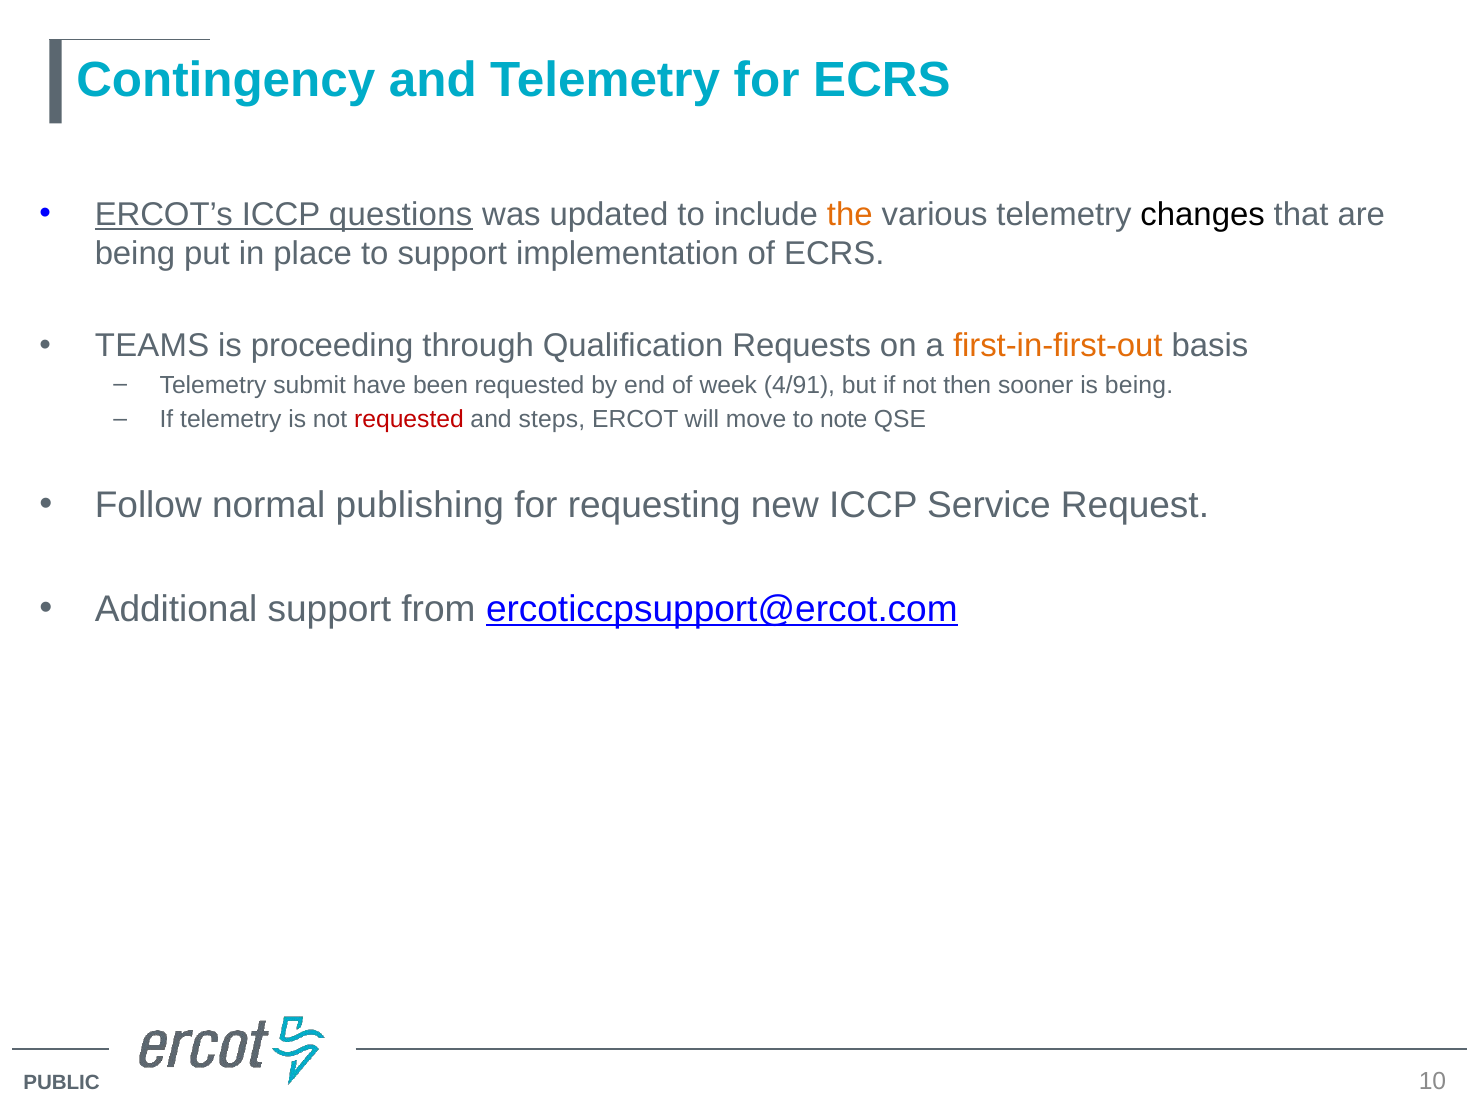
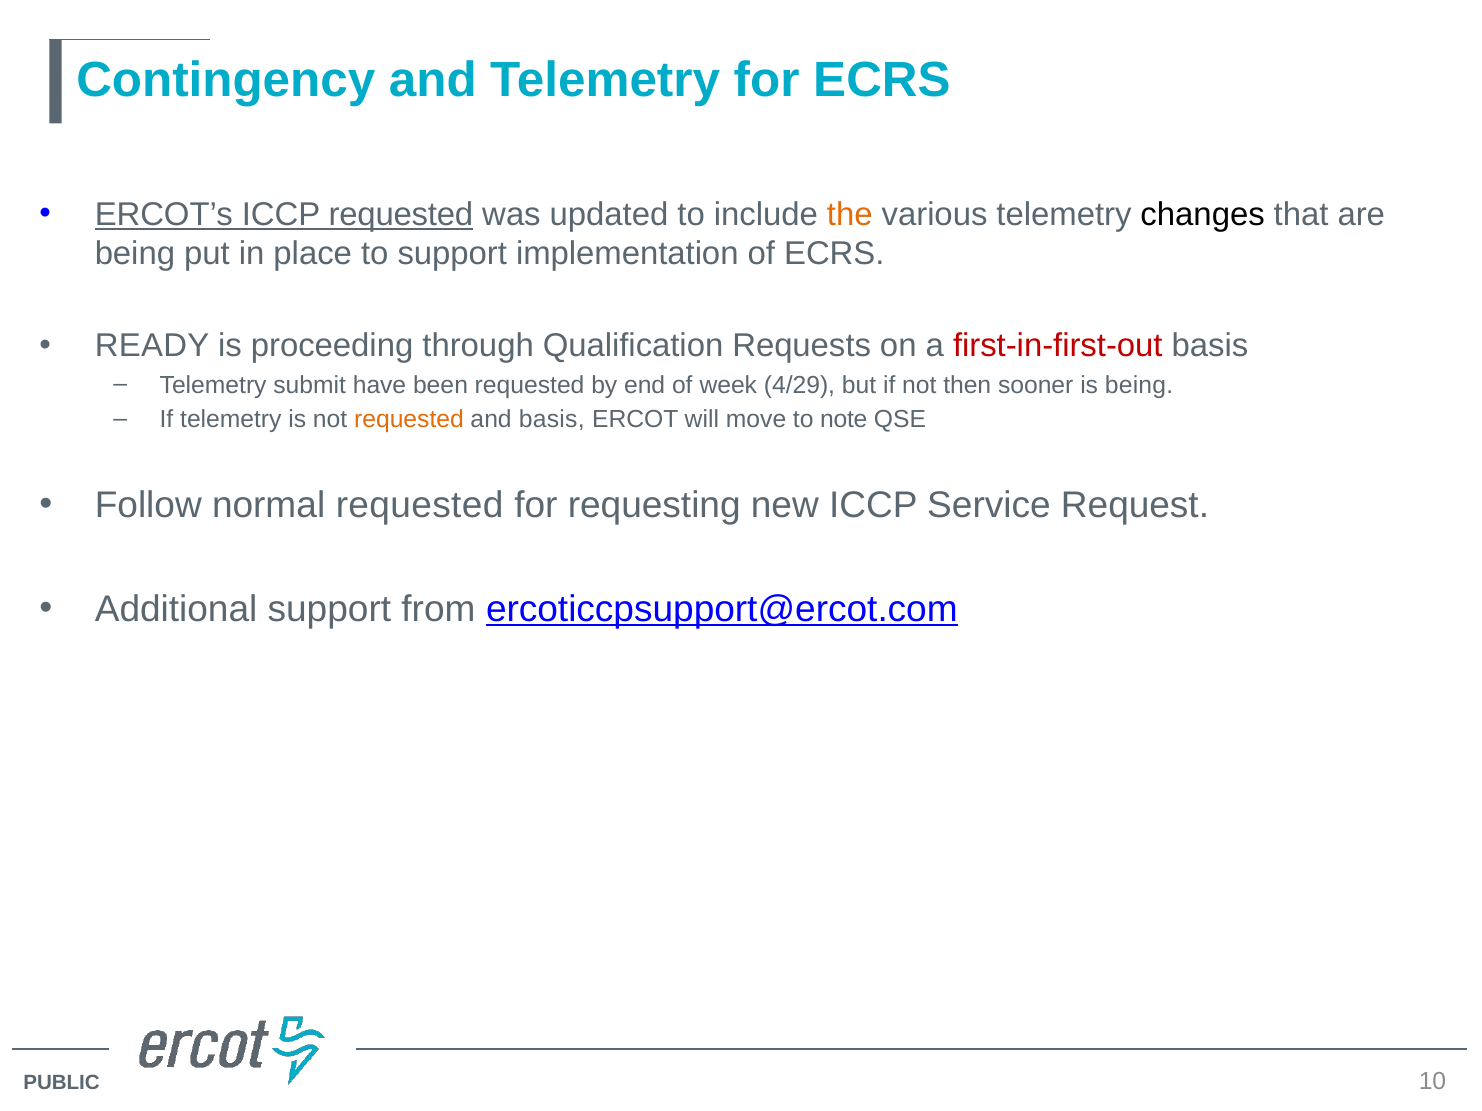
ICCP questions: questions -> requested
TEAMS: TEAMS -> READY
first-in-first-out colour: orange -> red
4/91: 4/91 -> 4/29
requested at (409, 420) colour: red -> orange
and steps: steps -> basis
normal publishing: publishing -> requested
